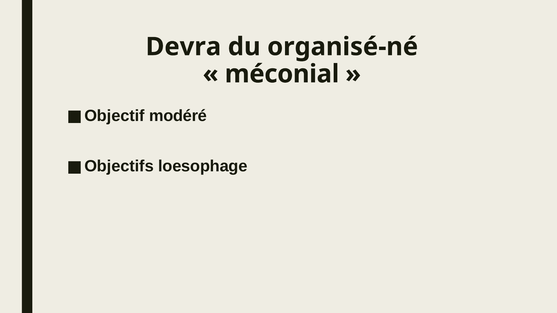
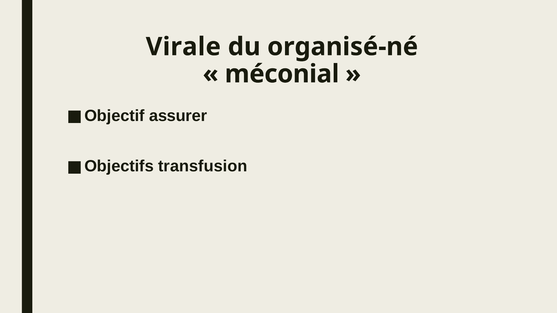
Devra: Devra -> Virale
modéré: modéré -> assurer
loesophage: loesophage -> transfusion
